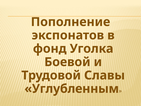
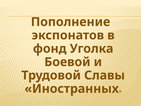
Углубленным: Углубленным -> Иностранных
